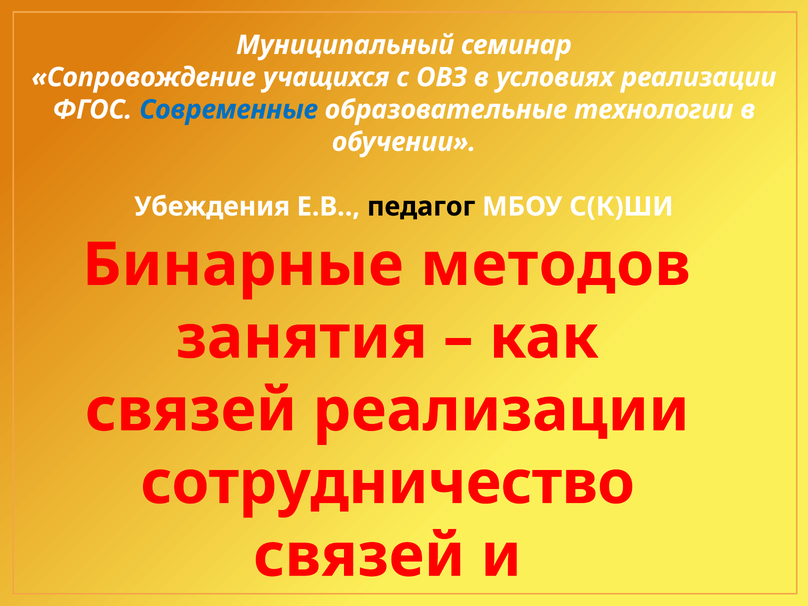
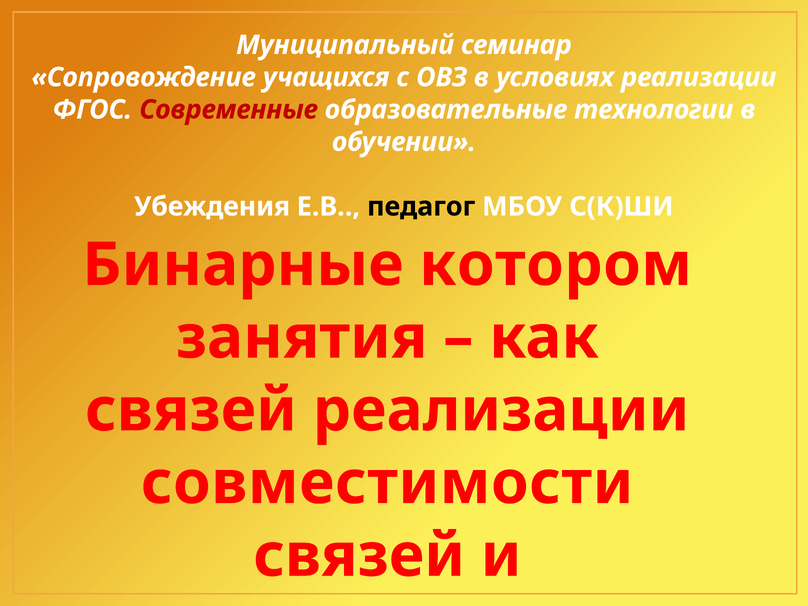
Современные colour: blue -> red
методов: методов -> котором
сотрудничество: сотрудничество -> совместимости
